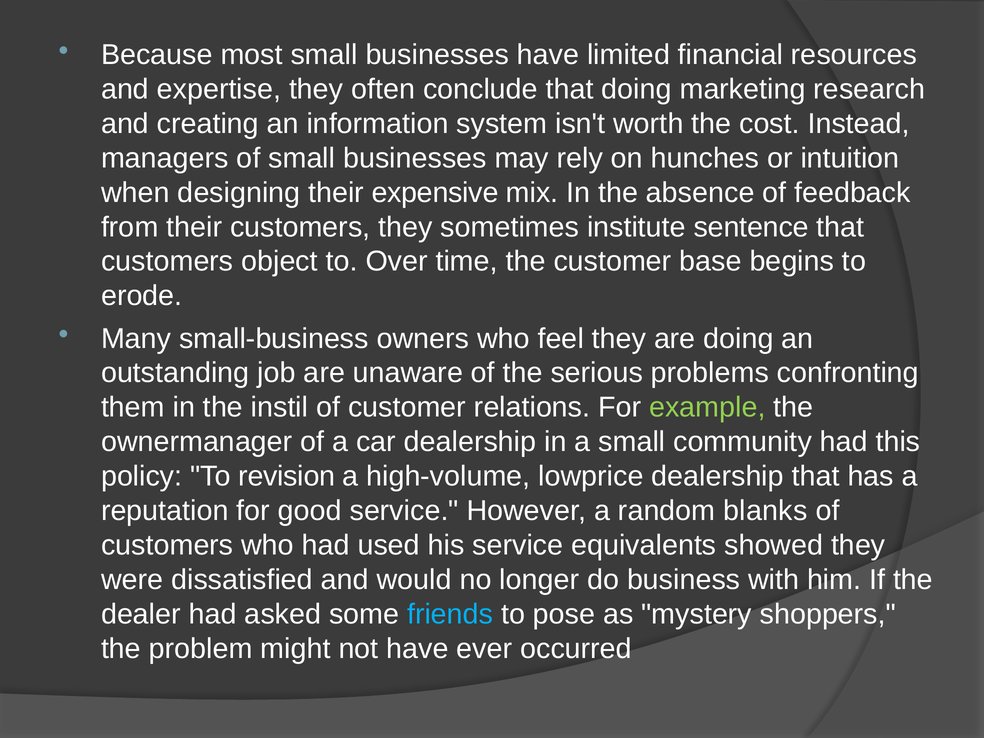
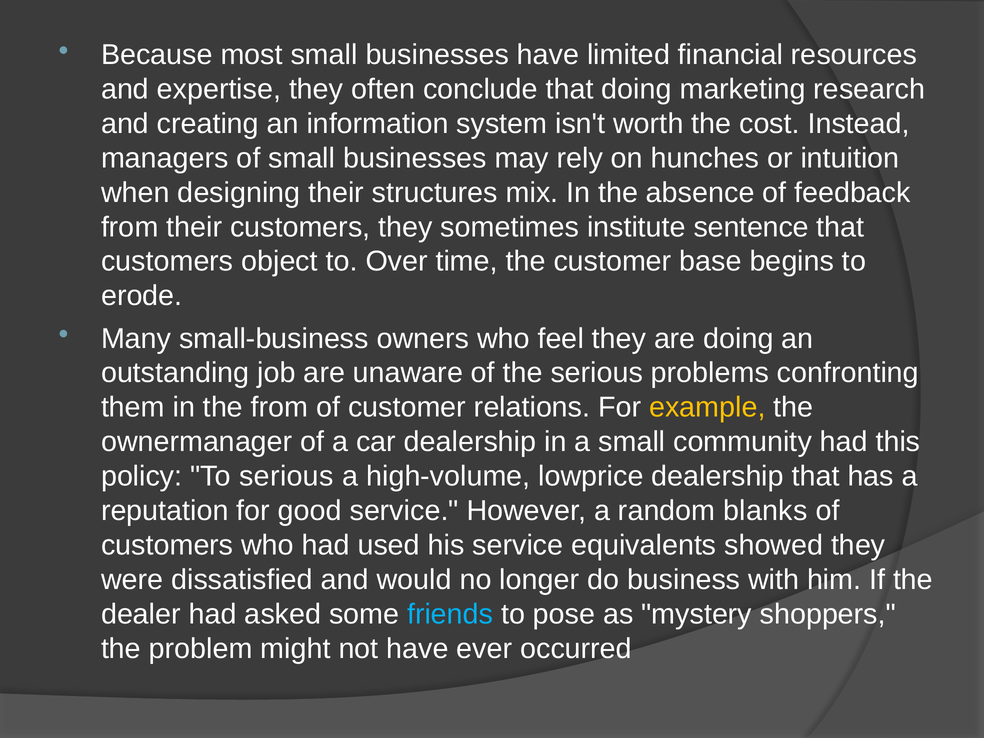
expensive: expensive -> structures
the instil: instil -> from
example colour: light green -> yellow
To revision: revision -> serious
